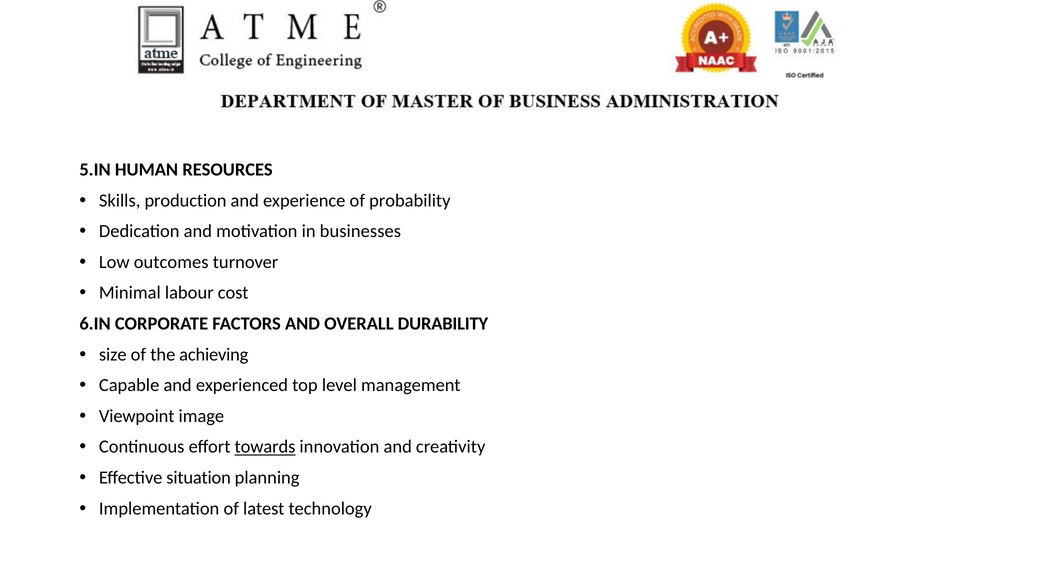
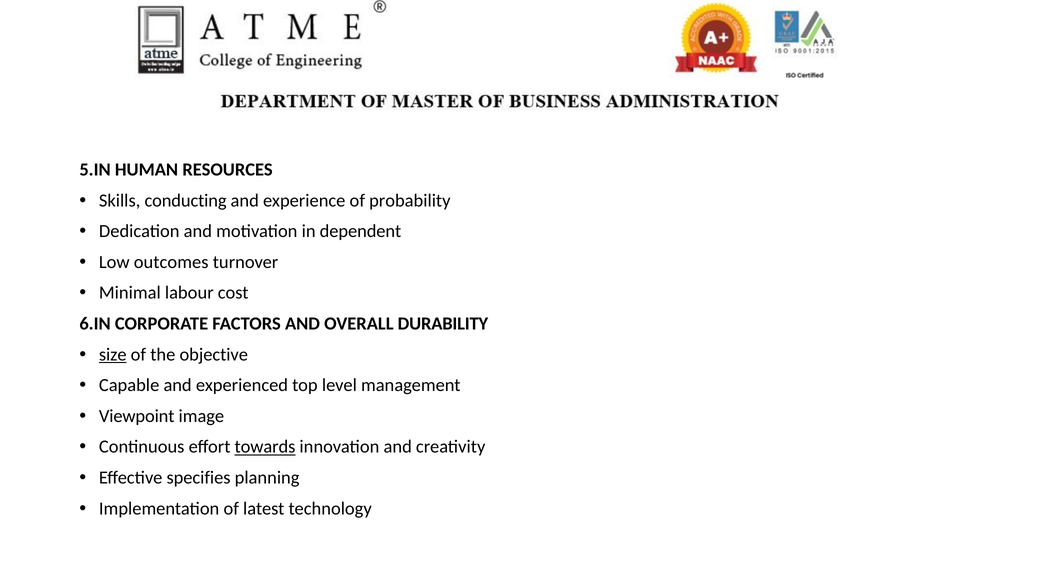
production: production -> conducting
businesses: businesses -> dependent
size underline: none -> present
achieving: achieving -> objective
situation: situation -> specifies
